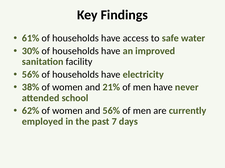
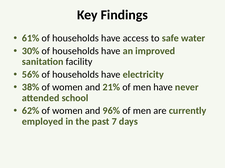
and 56%: 56% -> 96%
